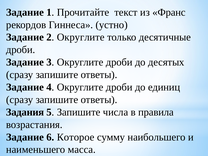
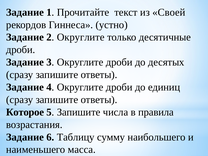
Франс: Франс -> Своей
Задания: Задания -> Которое
Которое: Которое -> Таблицу
